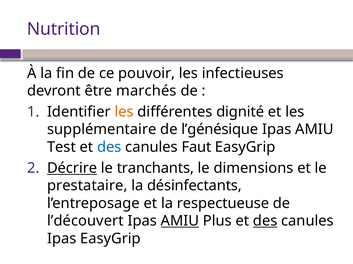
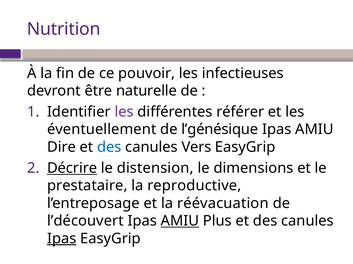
marchés: marchés -> naturelle
les at (124, 112) colour: orange -> purple
dignité: dignité -> référer
supplémentaire: supplémentaire -> éventuellement
Test: Test -> Dire
Faut: Faut -> Vers
tranchants: tranchants -> distension
désinfectants: désinfectants -> reproductive
respectueuse: respectueuse -> réévacuation
des at (265, 221) underline: present -> none
Ipas at (62, 239) underline: none -> present
